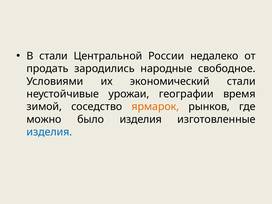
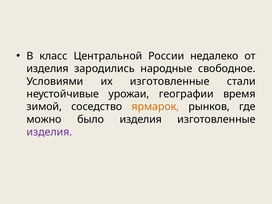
В стали: стали -> класс
продать at (48, 69): продать -> изделия
их экономический: экономический -> изготовленные
изделия at (49, 132) colour: blue -> purple
